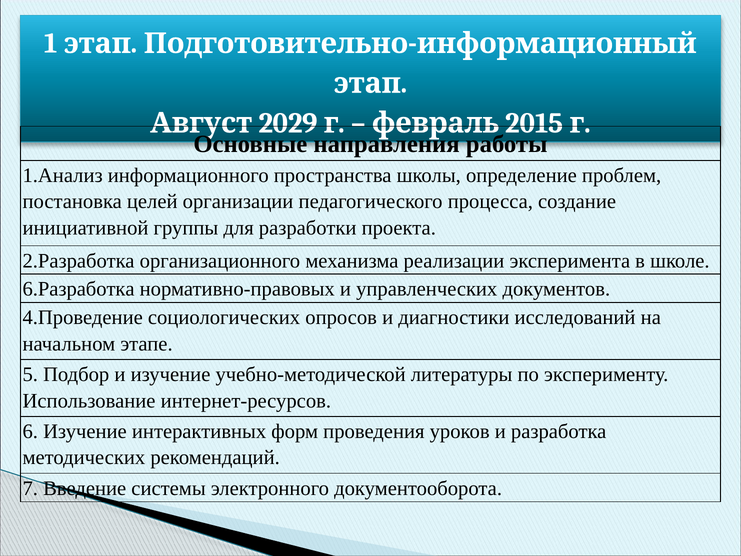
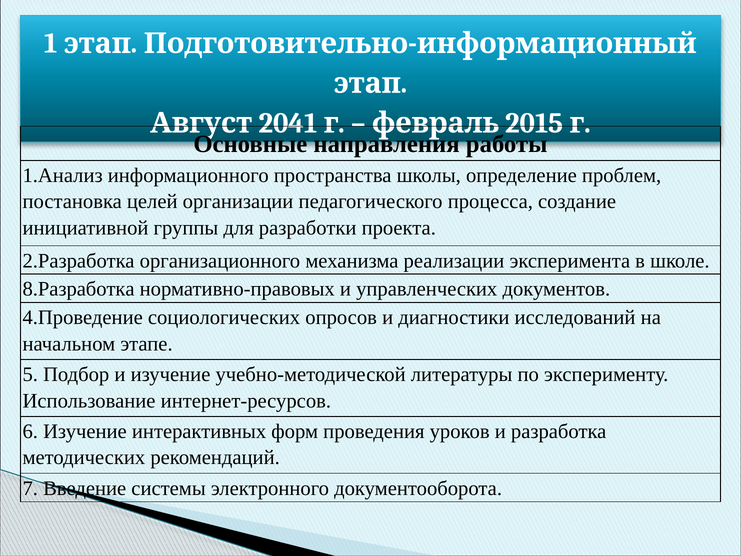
2029: 2029 -> 2041
6.Разработка: 6.Разработка -> 8.Разработка
